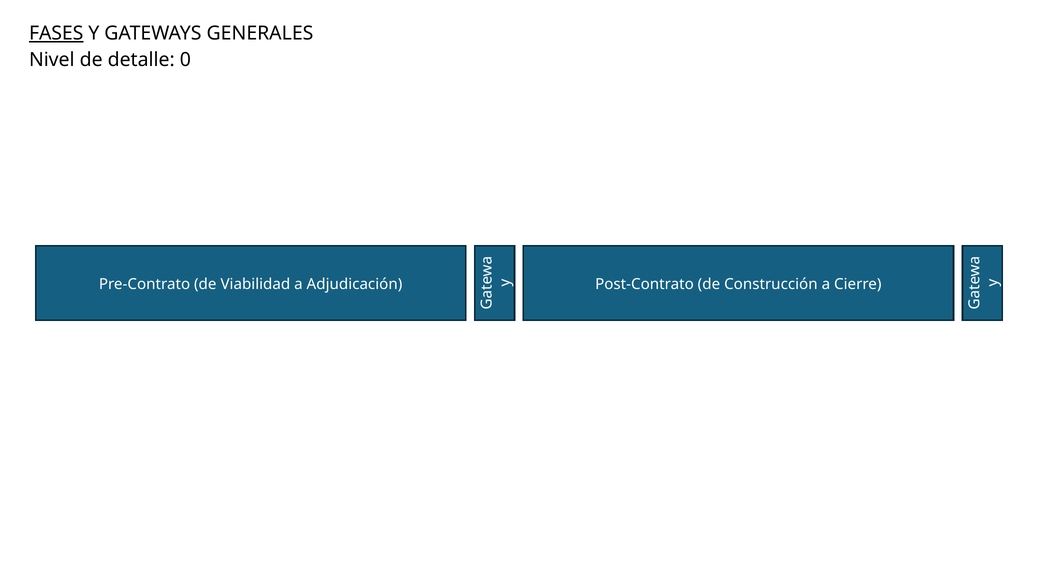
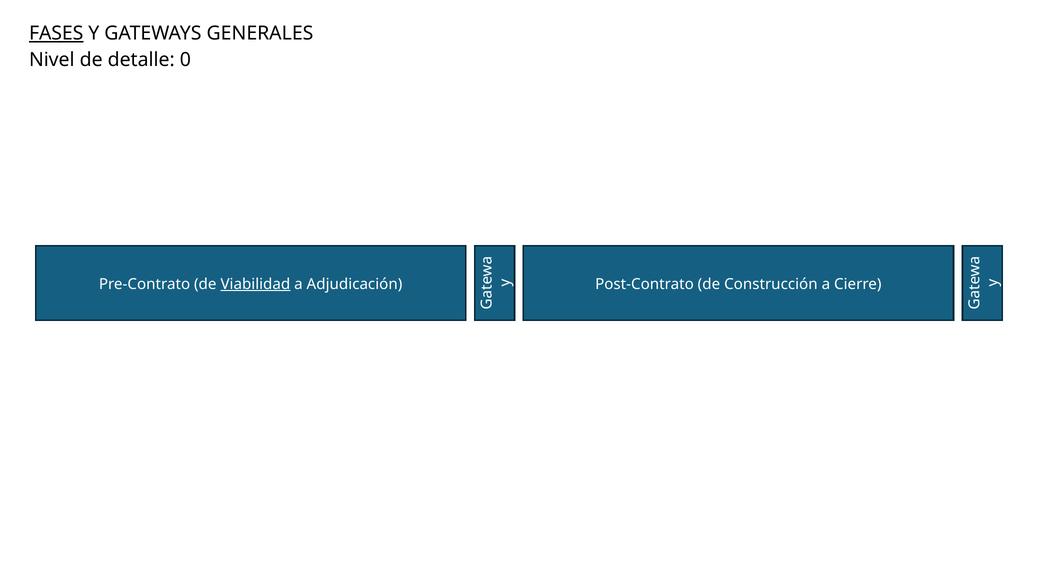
Viabilidad underline: none -> present
